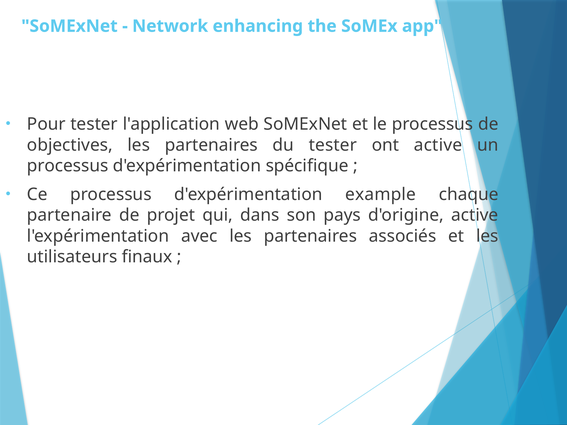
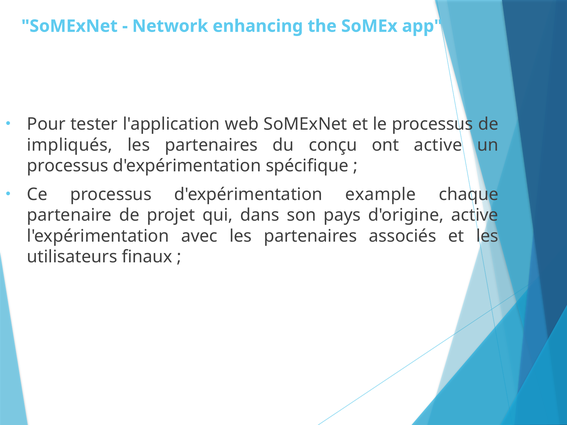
objectives: objectives -> impliqués
du tester: tester -> conçu
